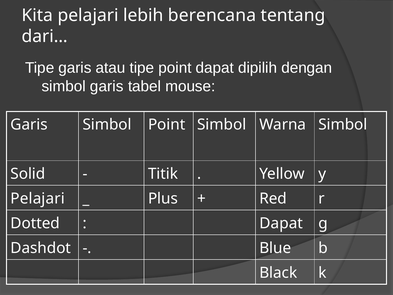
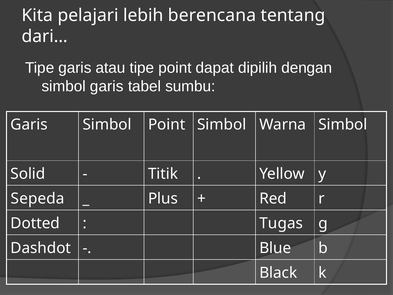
mouse: mouse -> sumbu
Pelajari at (38, 198): Pelajari -> Sepeda
Dapat at (281, 223): Dapat -> Tugas
